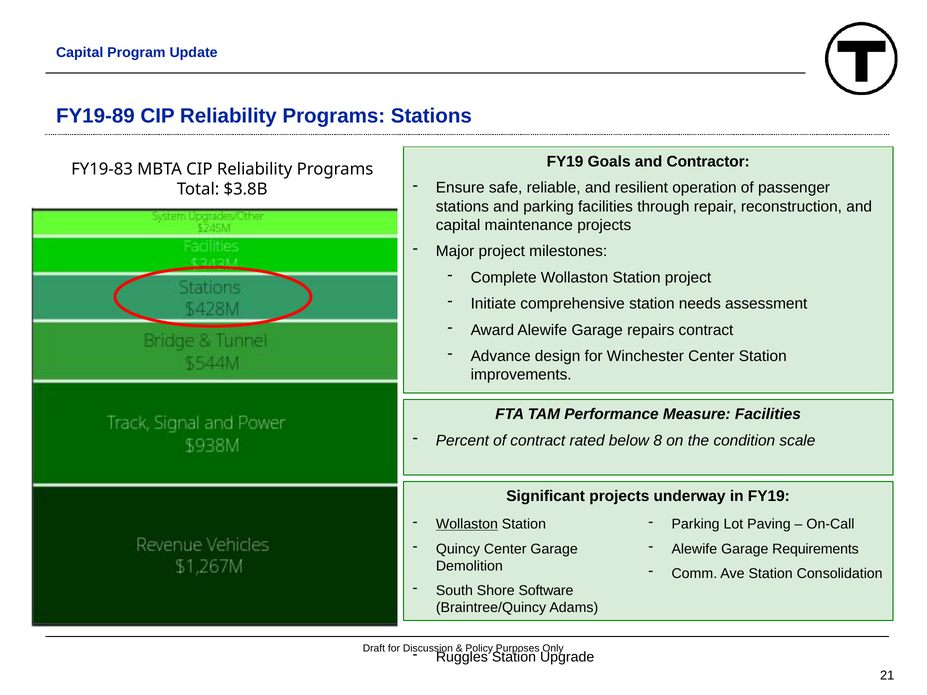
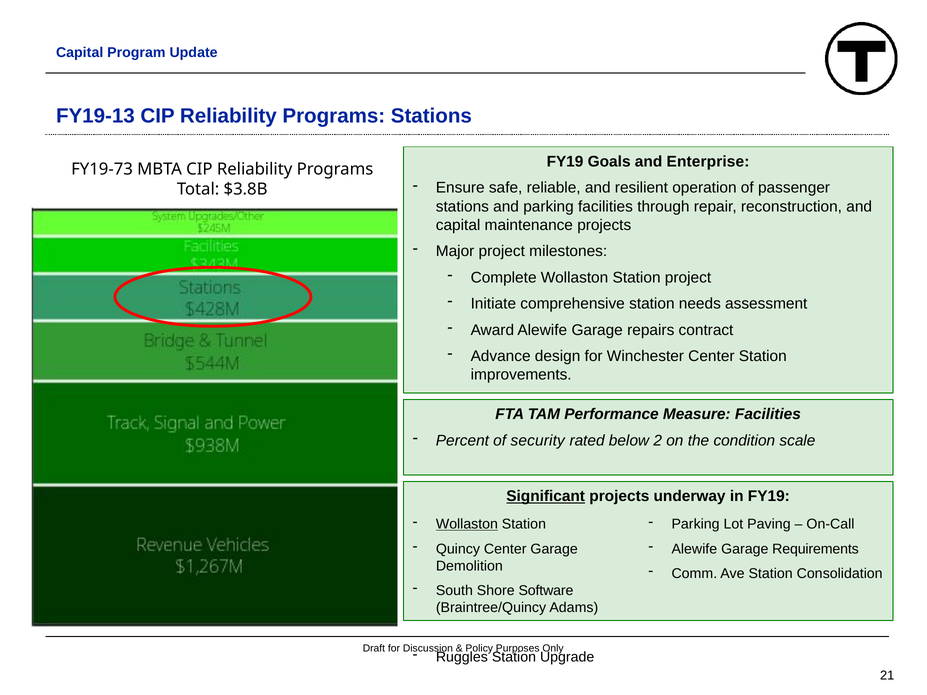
FY19-89: FY19-89 -> FY19-13
Contractor: Contractor -> Enterprise
FY19-83: FY19-83 -> FY19-73
of contract: contract -> security
8: 8 -> 2
Significant underline: none -> present
